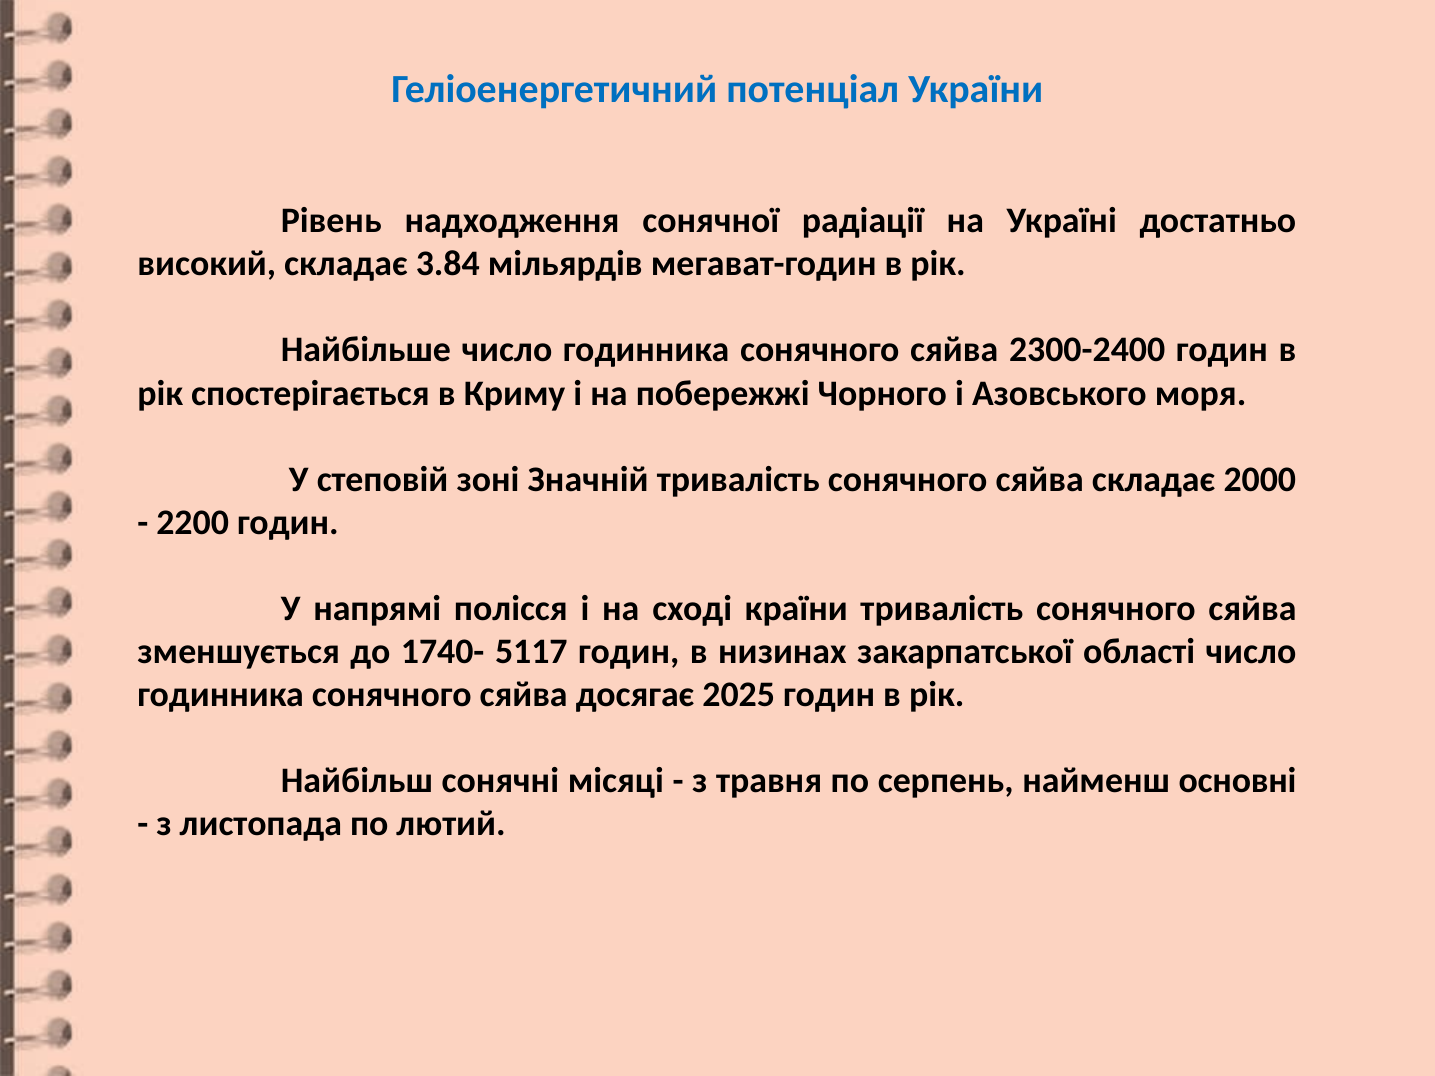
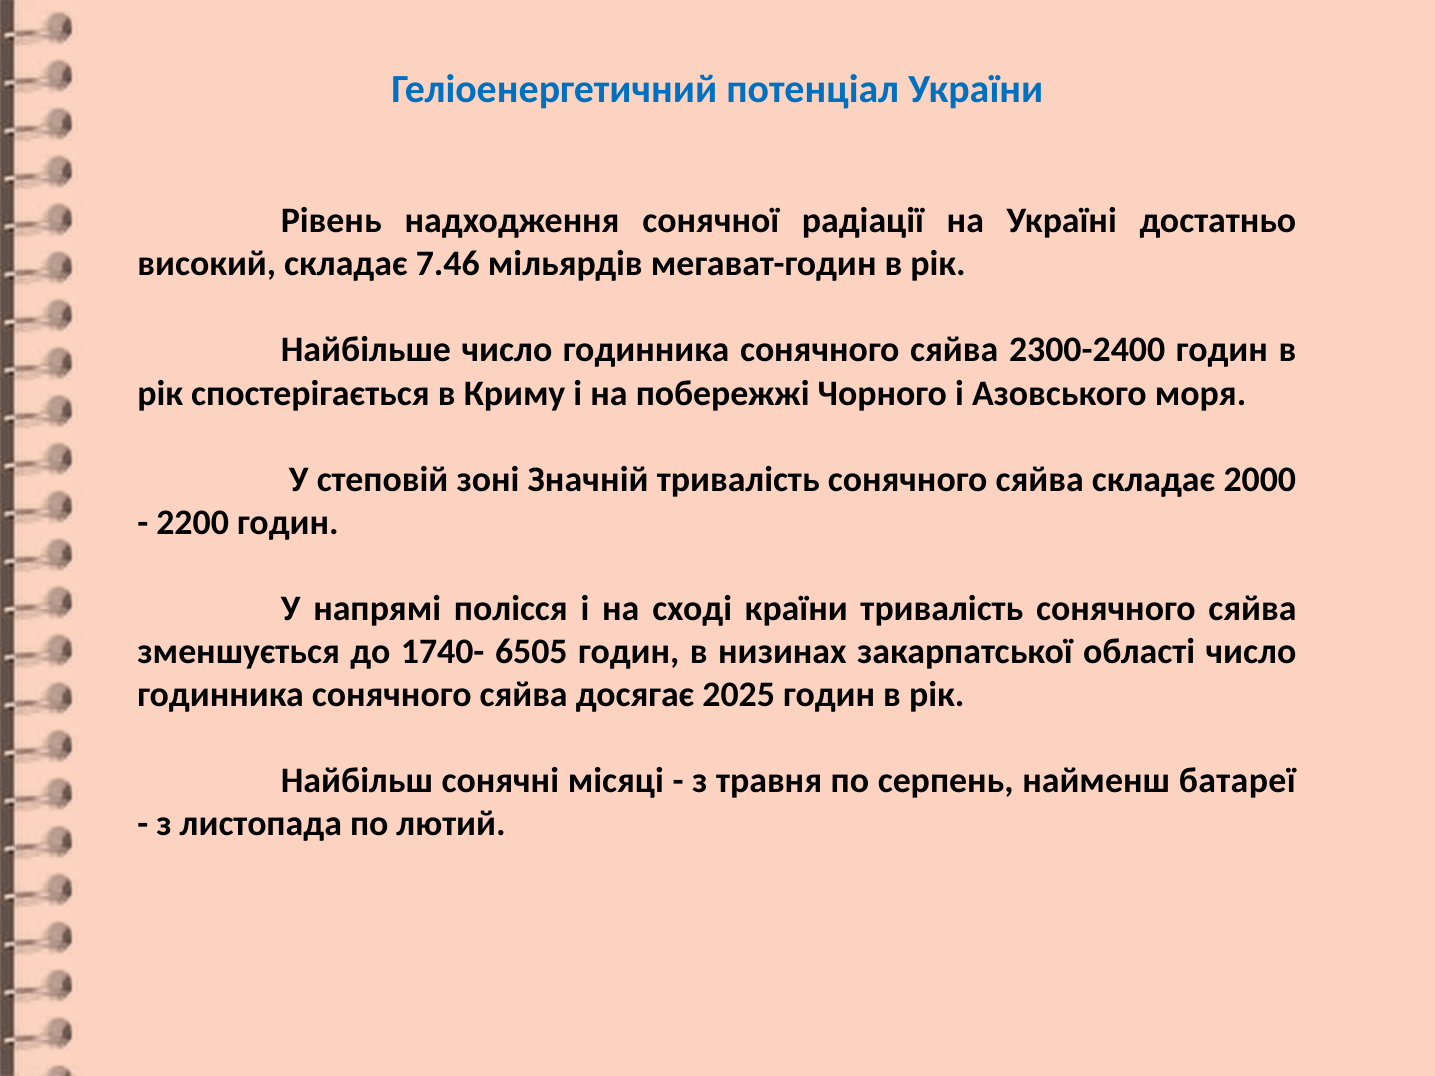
3.84: 3.84 -> 7.46
5117: 5117 -> 6505
основні: основні -> батареї
